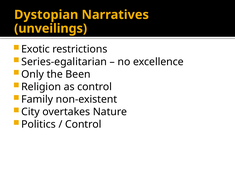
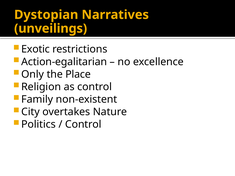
Series-egalitarian: Series-egalitarian -> Action-egalitarian
Been: Been -> Place
